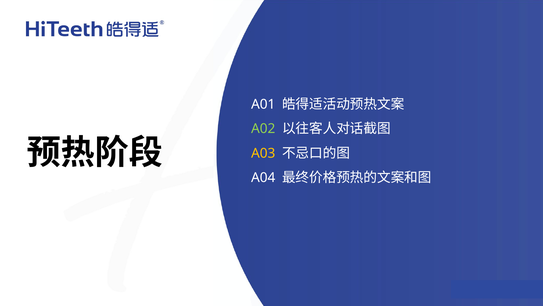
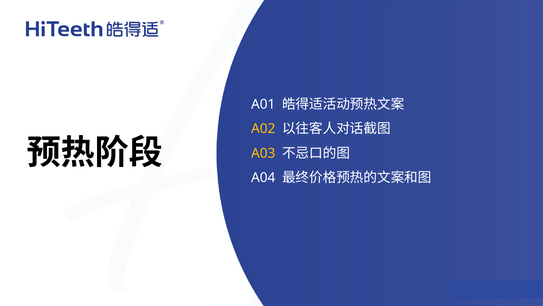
A02 colour: light green -> yellow
